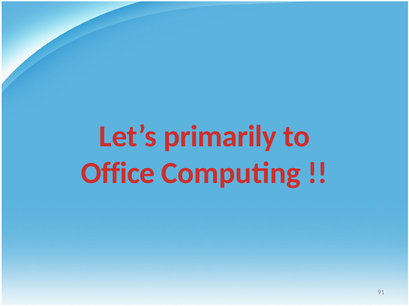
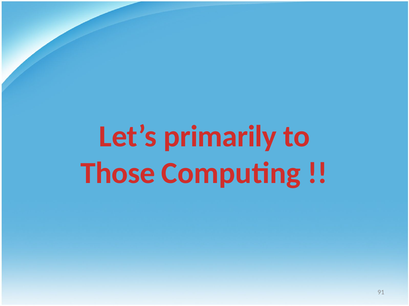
Office: Office -> Those
